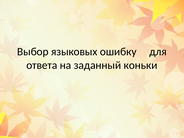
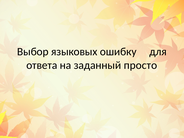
коньки: коньки -> просто
